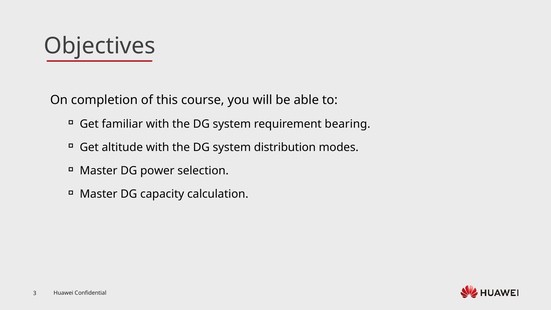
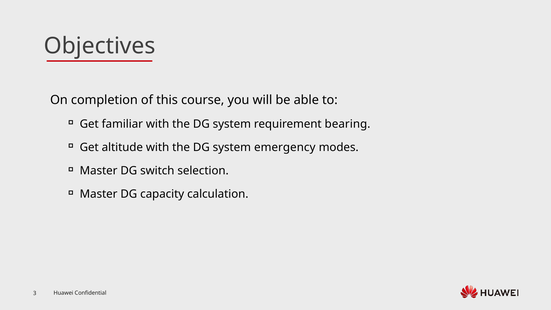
distribution: distribution -> emergency
power: power -> switch
